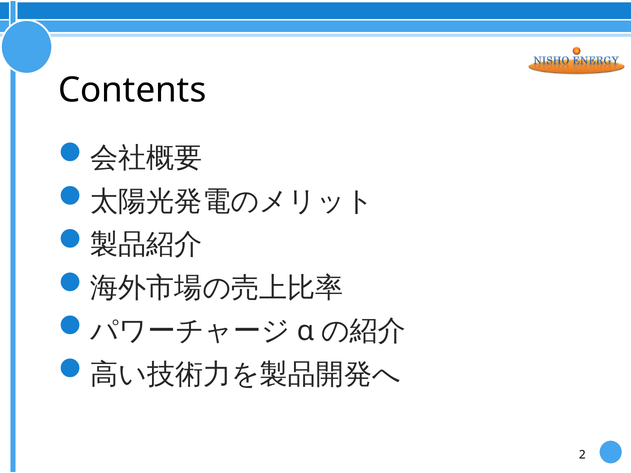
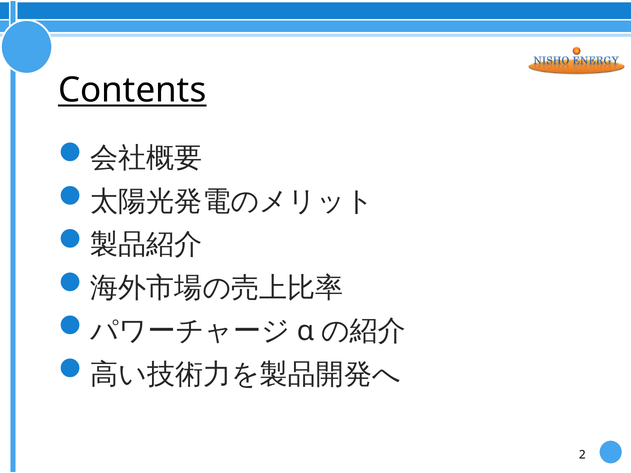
Contents underline: none -> present
